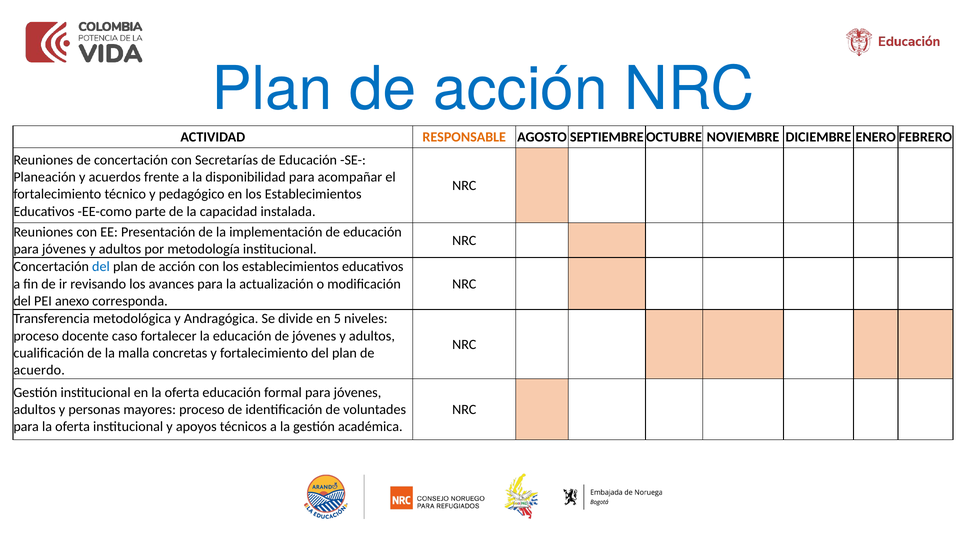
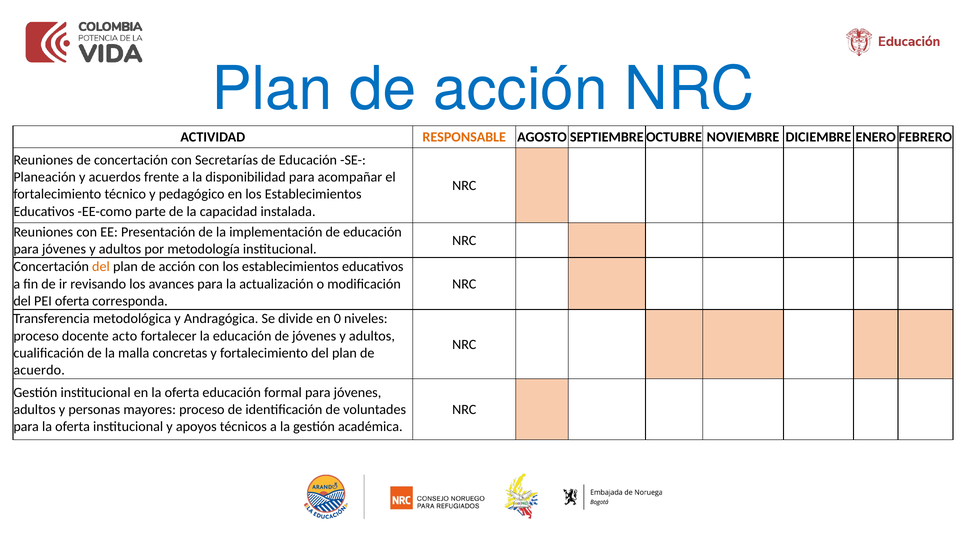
del at (101, 267) colour: blue -> orange
PEI anexo: anexo -> oferta
5: 5 -> 0
caso: caso -> acto
